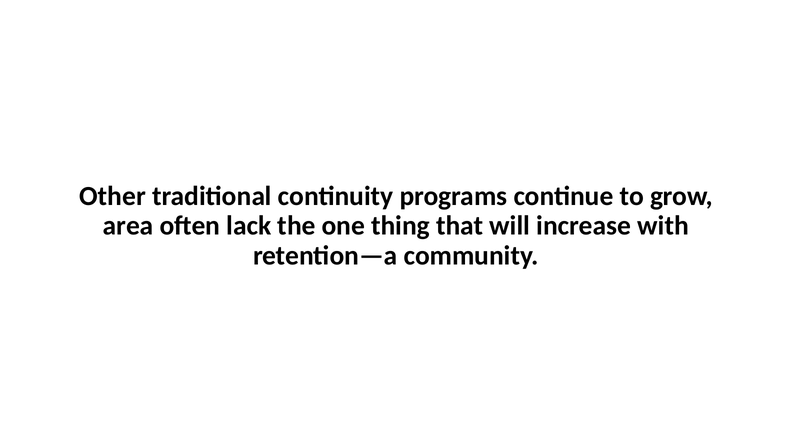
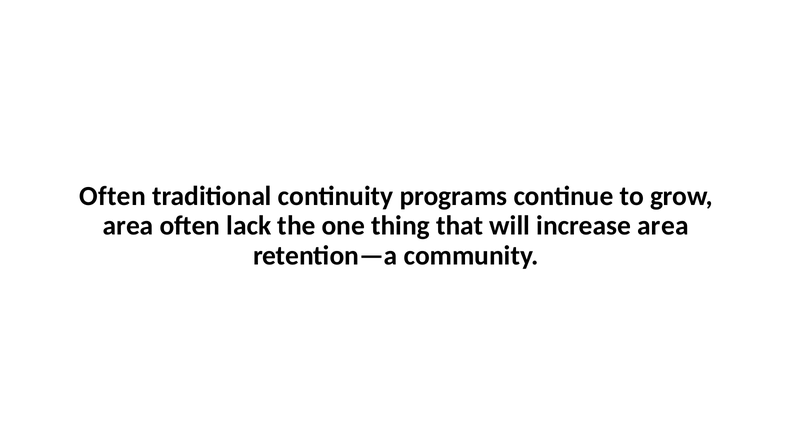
Other at (113, 196): Other -> Often
increase with: with -> area
